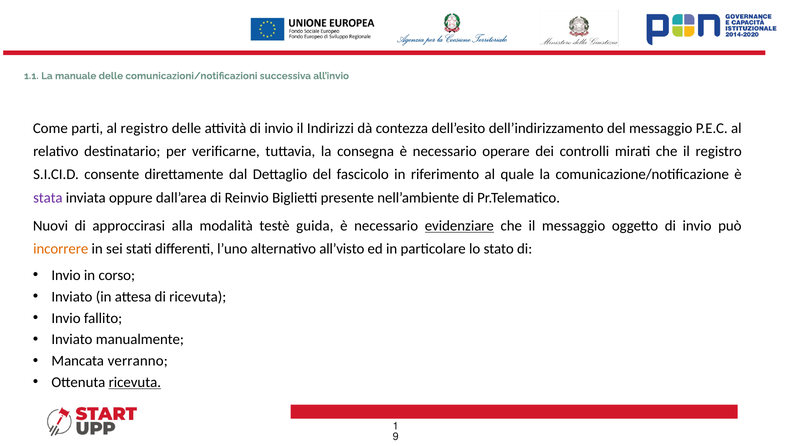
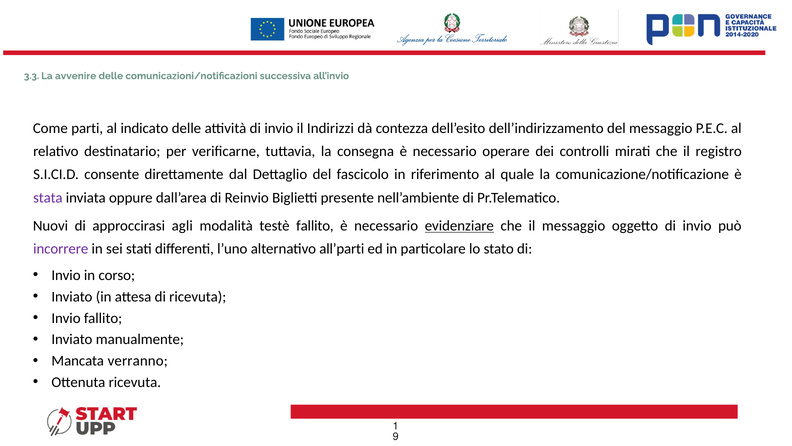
1.1: 1.1 -> 3.3
manuale: manuale -> avvenire
al registro: registro -> indicato
alla: alla -> agli
testè guida: guida -> fallito
incorrere colour: orange -> purple
all’visto: all’visto -> all’parti
ricevuta at (135, 382) underline: present -> none
